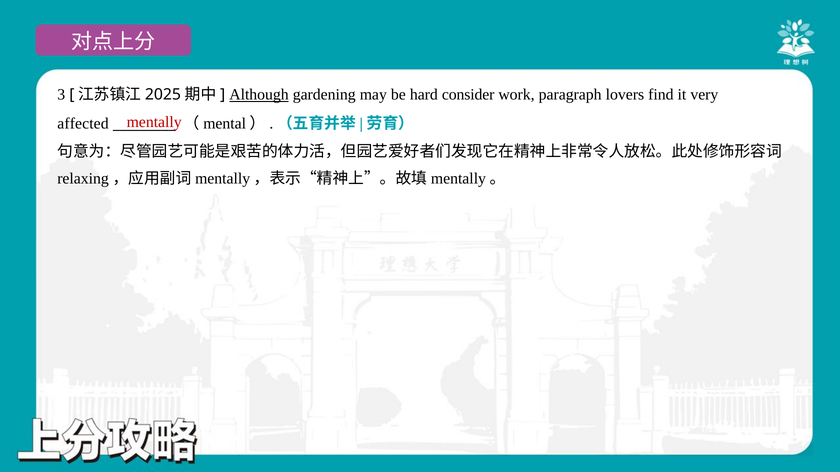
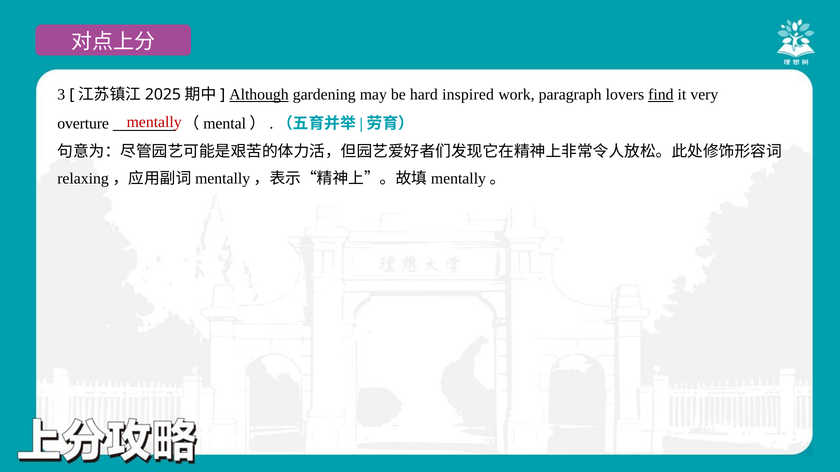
consider: consider -> inspired
find underline: none -> present
affected: affected -> overture
